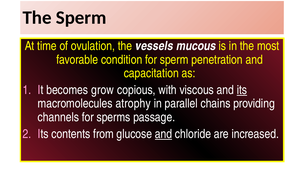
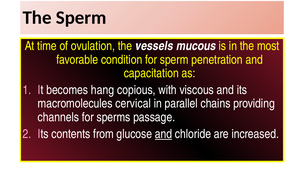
grow: grow -> hang
its at (242, 90) underline: present -> none
atrophy: atrophy -> cervical
